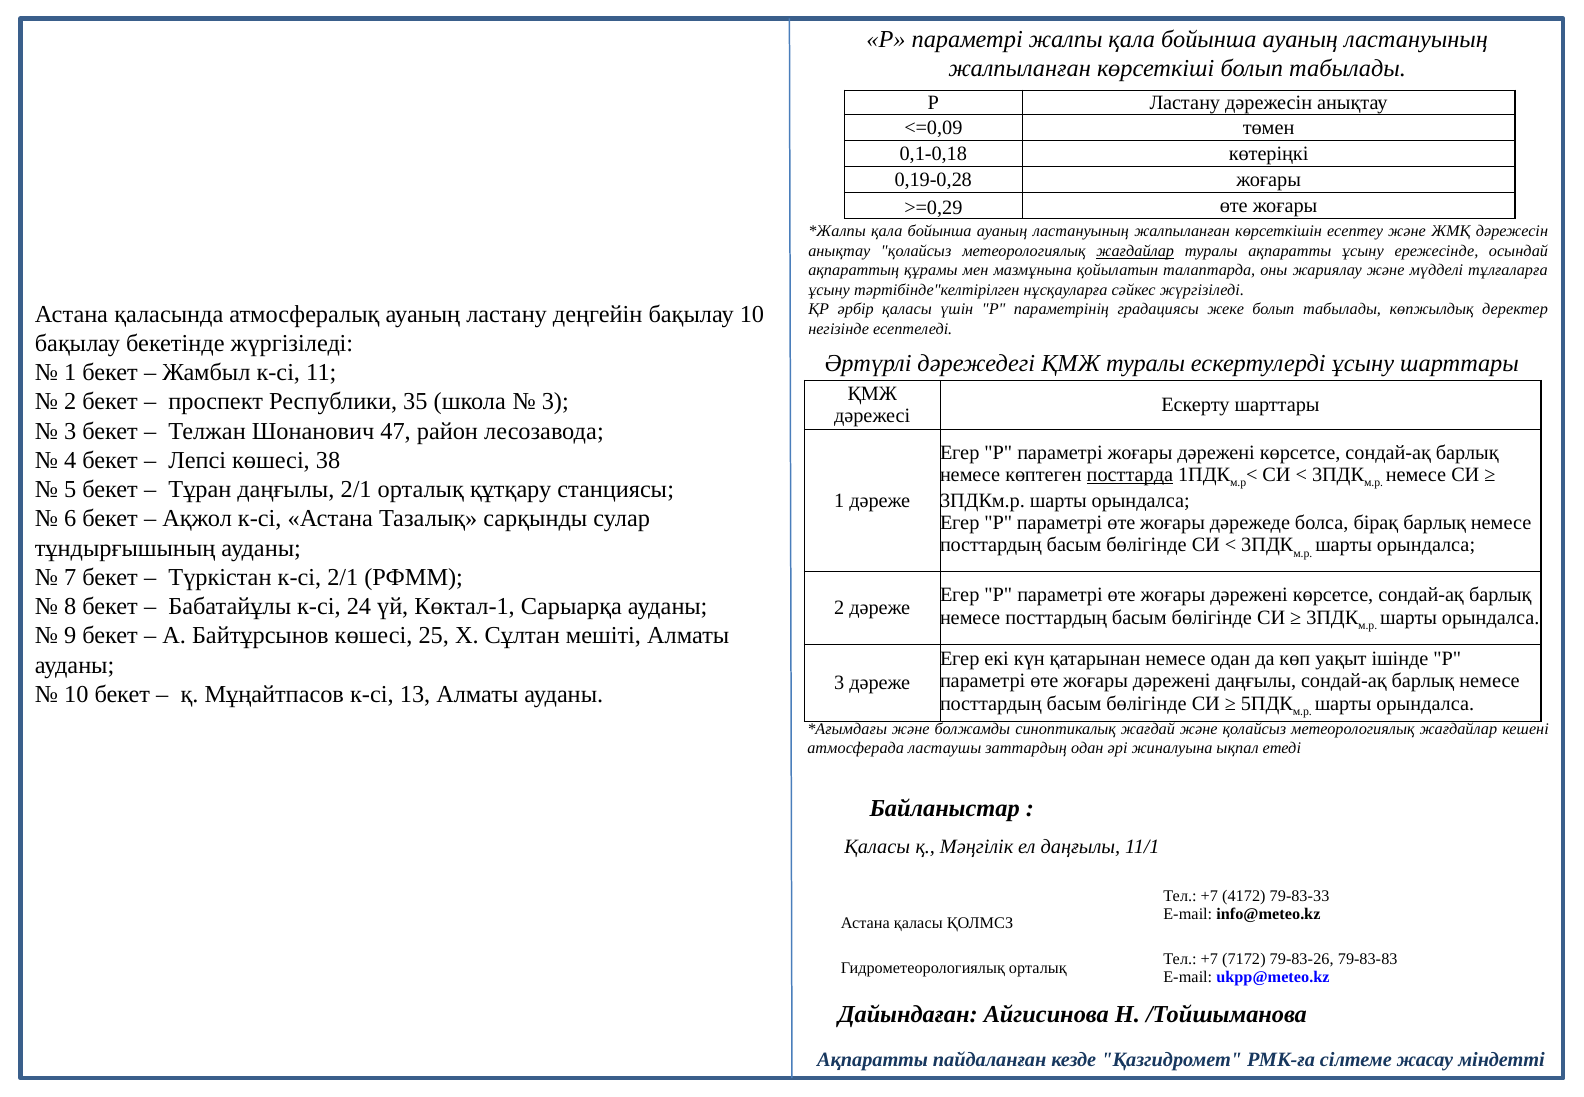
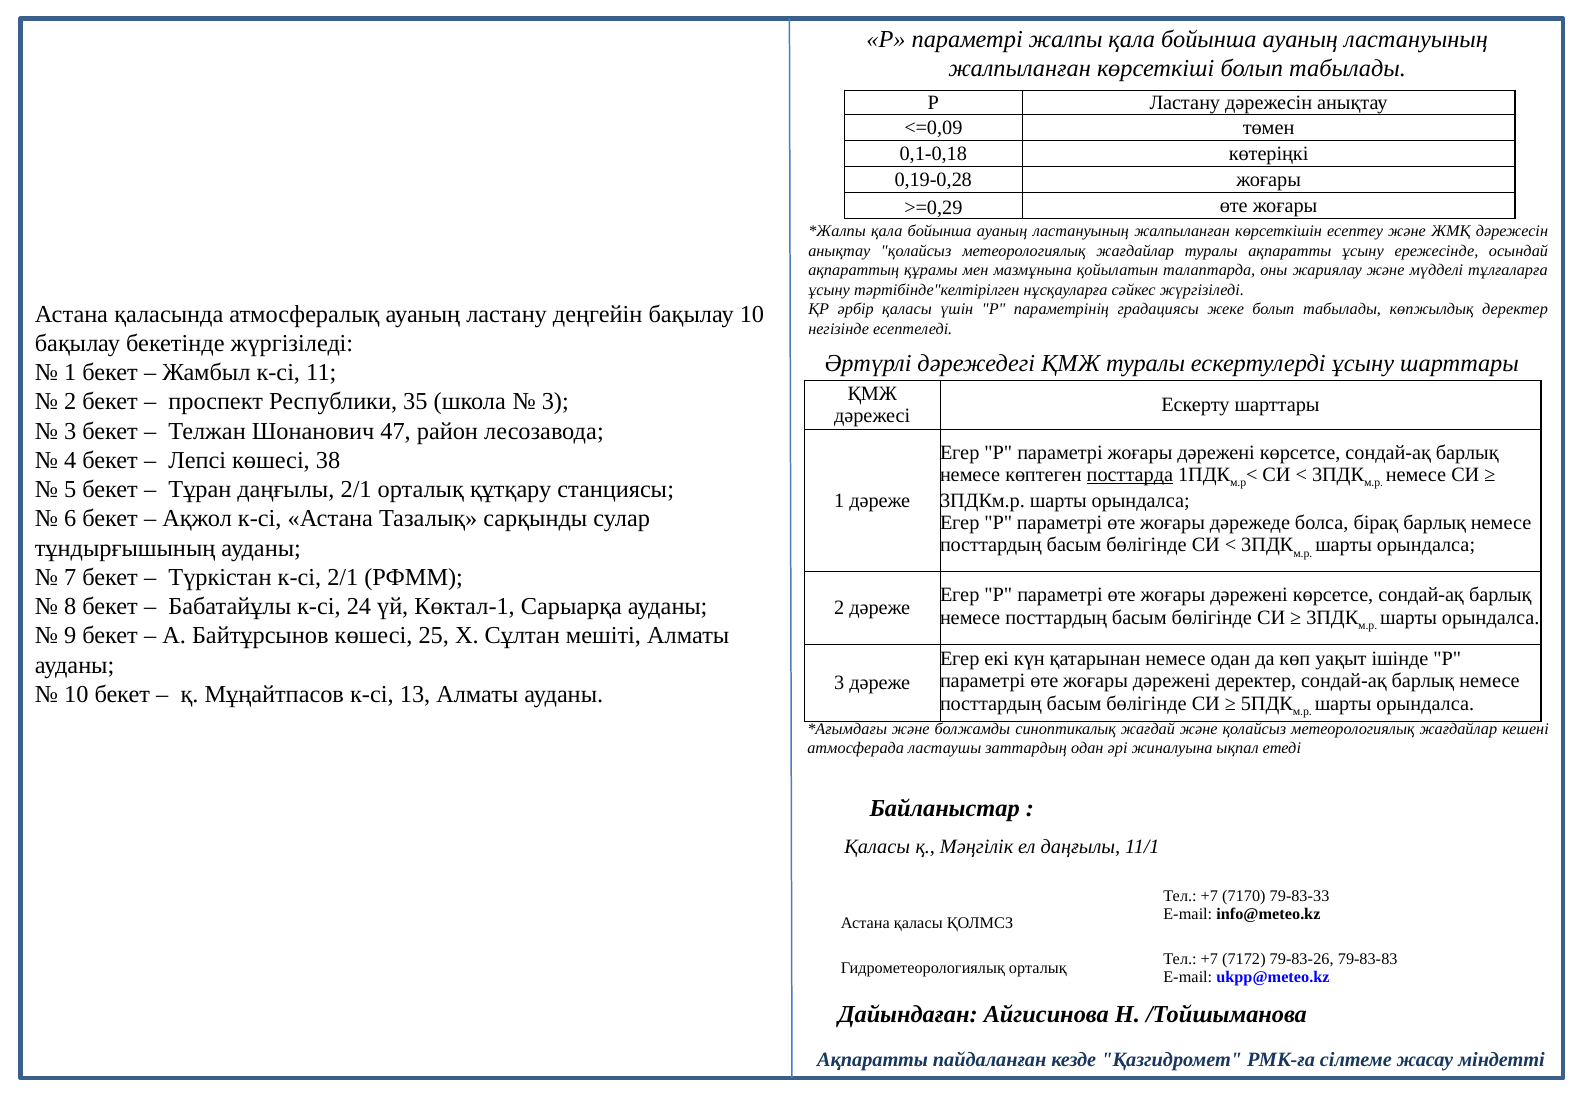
жағдайлар at (1135, 251) underline: present -> none
дәрежені даңғылы: даңғылы -> деректер
4172: 4172 -> 7170
